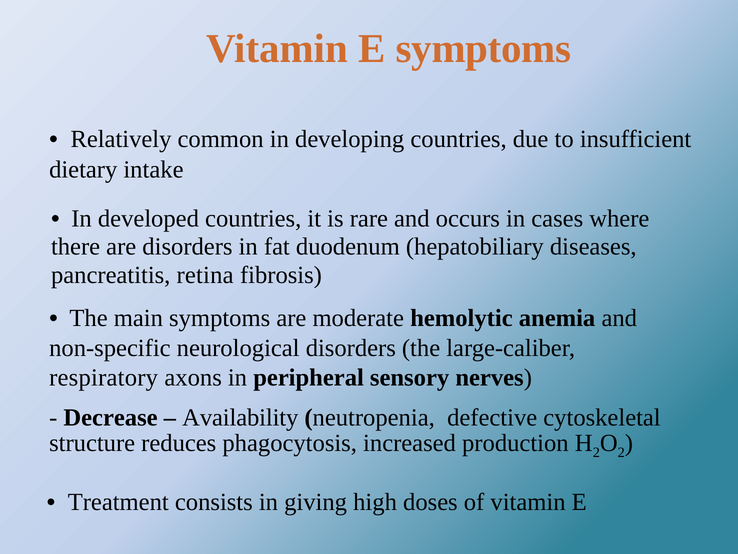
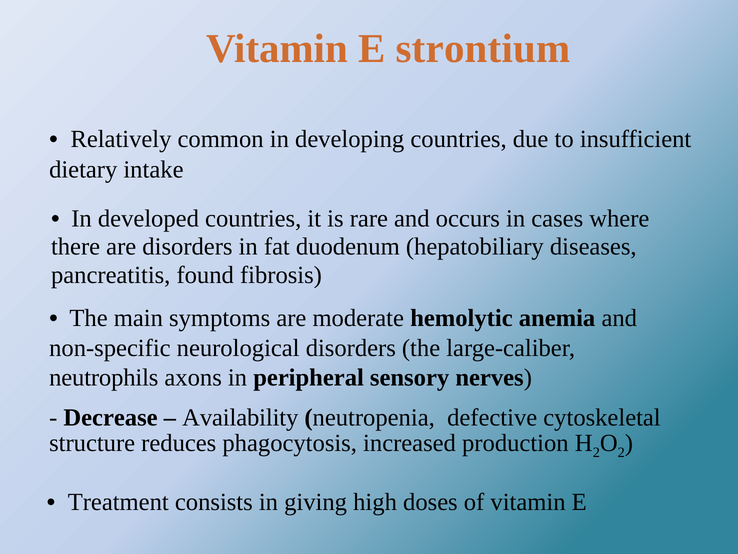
E symptoms: symptoms -> strontium
retina: retina -> found
respiratory: respiratory -> neutrophils
